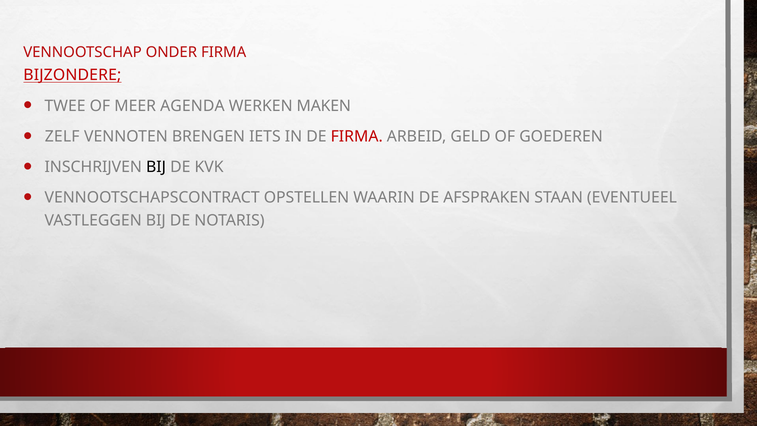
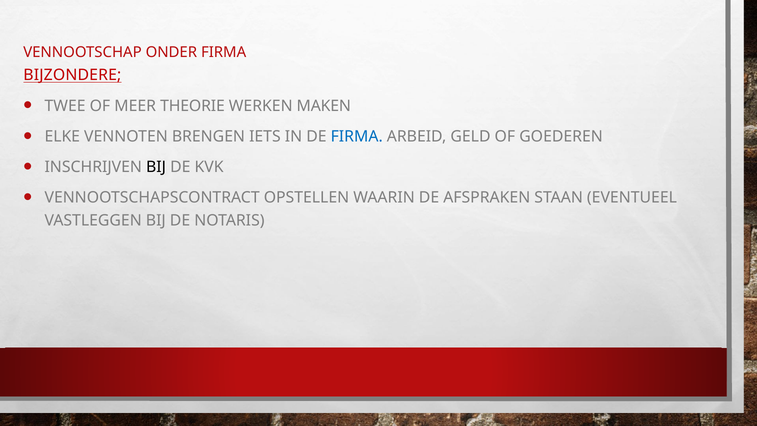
AGENDA: AGENDA -> THEORIE
ZELF: ZELF -> ELKE
FIRMA at (357, 136) colour: red -> blue
